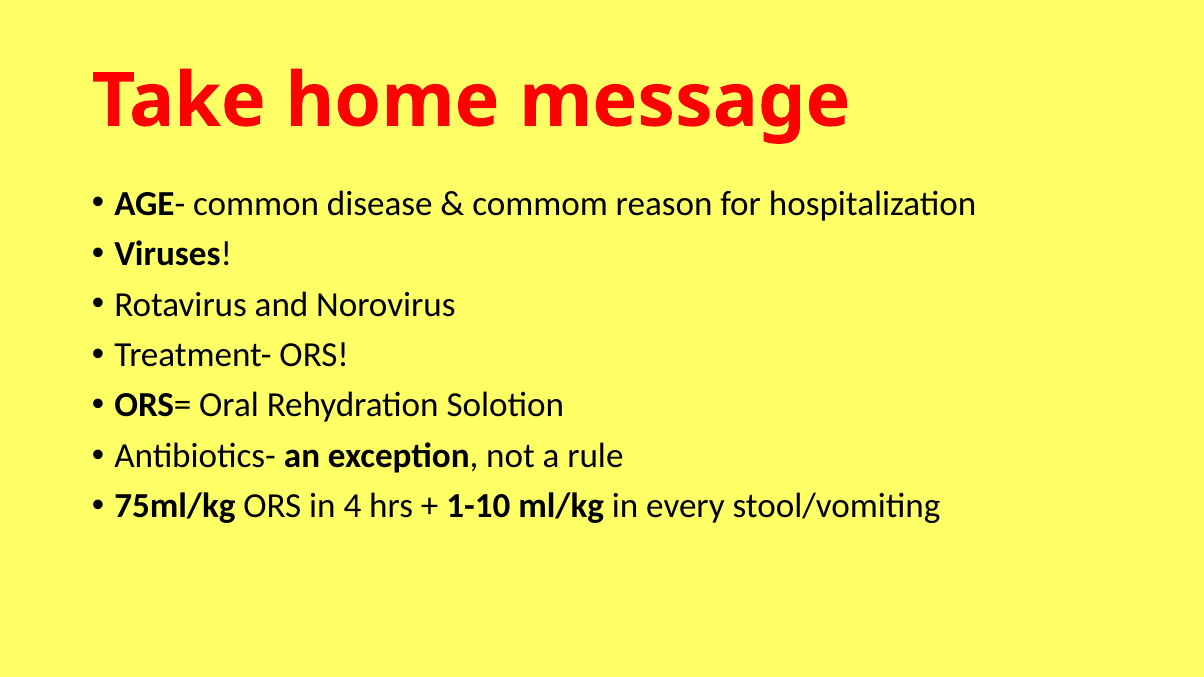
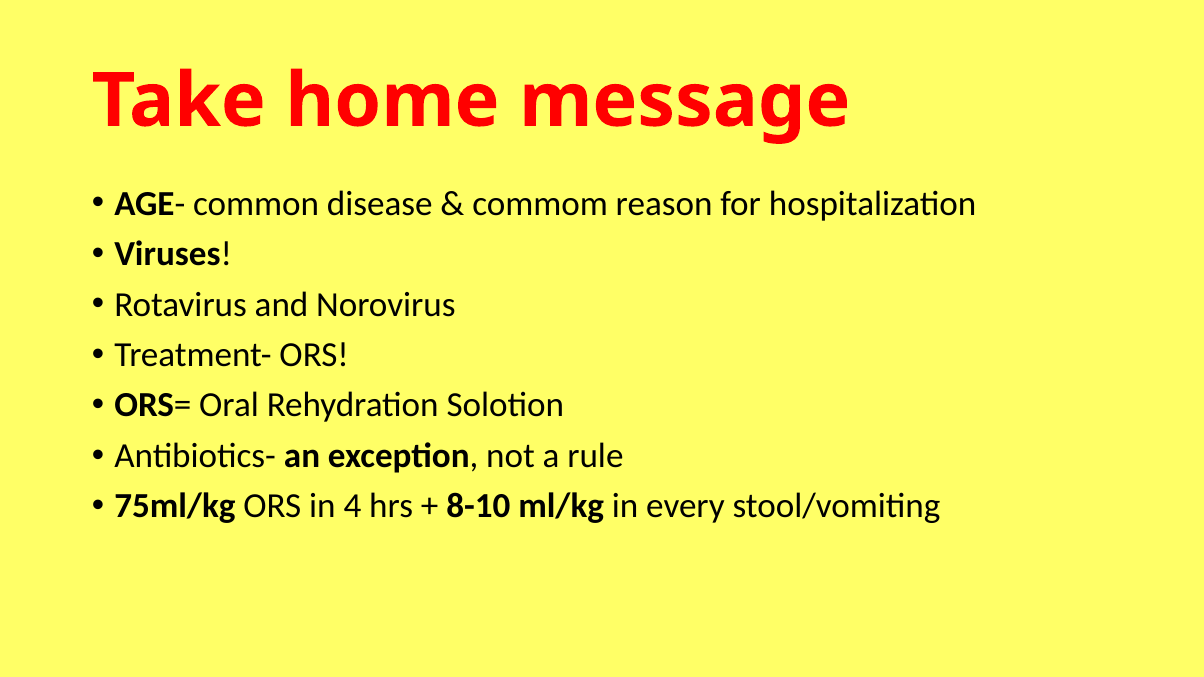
1-10: 1-10 -> 8-10
